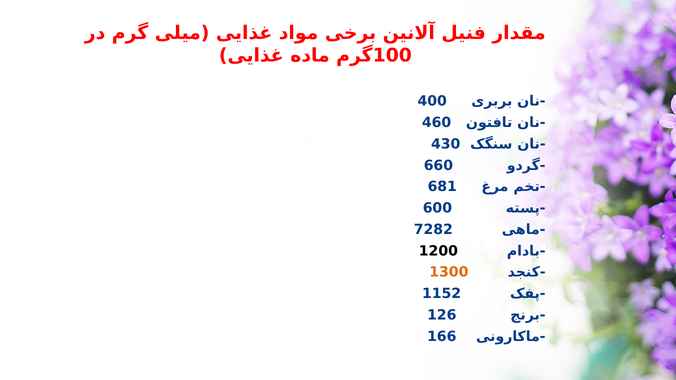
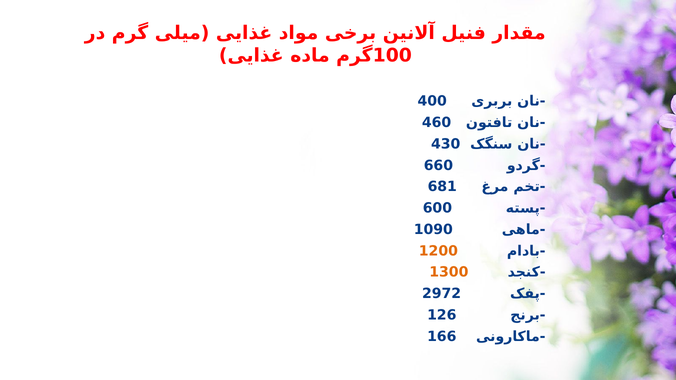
7282: 7282 -> 1090
1200 colour: black -> orange
1152: 1152 -> 2972
